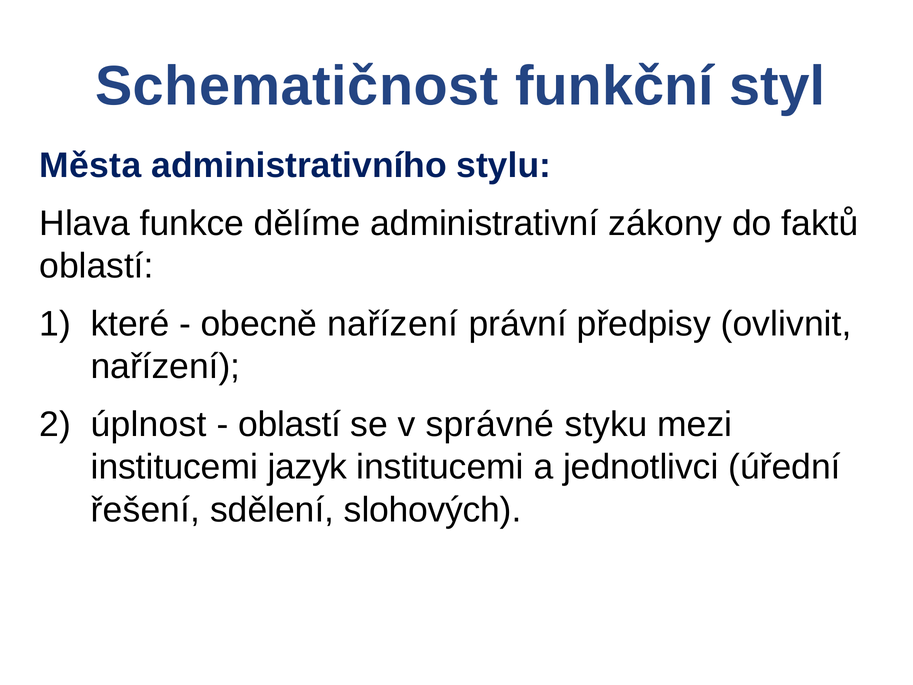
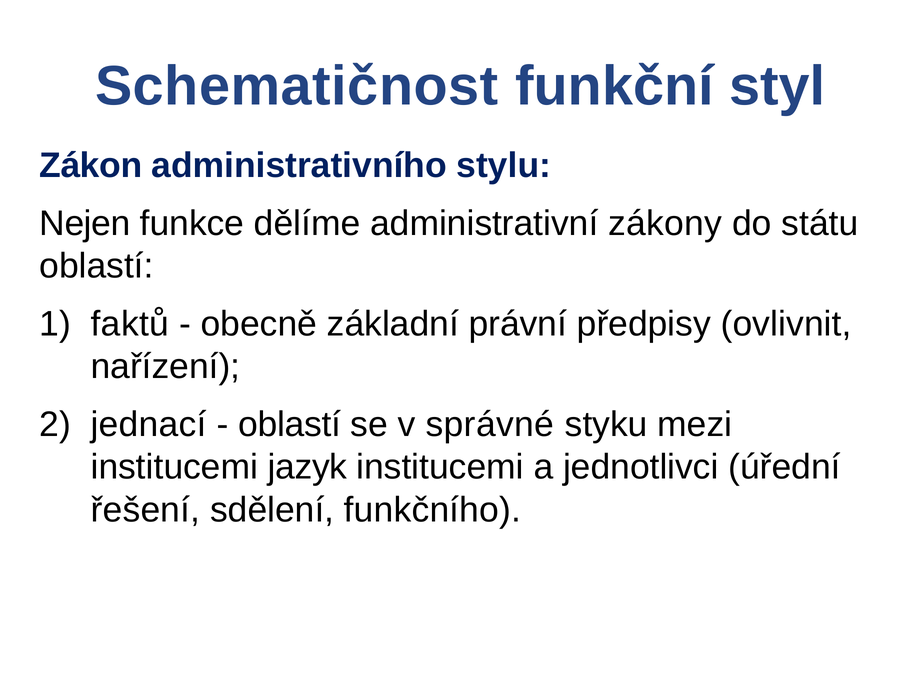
Města: Města -> Zákon
Hlava: Hlava -> Nejen
faktů: faktů -> státu
které: které -> faktů
obecně nařízení: nařízení -> základní
úplnost: úplnost -> jednací
slohových: slohových -> funkčního
